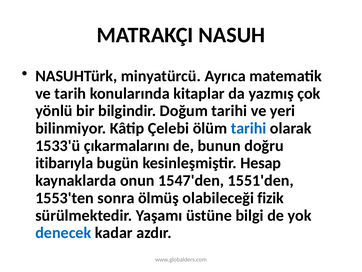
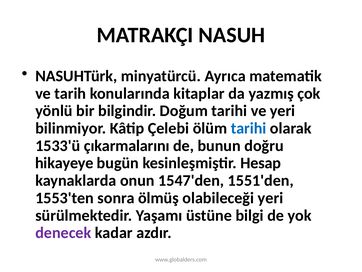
itibarıyla: itibarıyla -> hikayeye
olabileceği fizik: fizik -> yeri
denecek colour: blue -> purple
